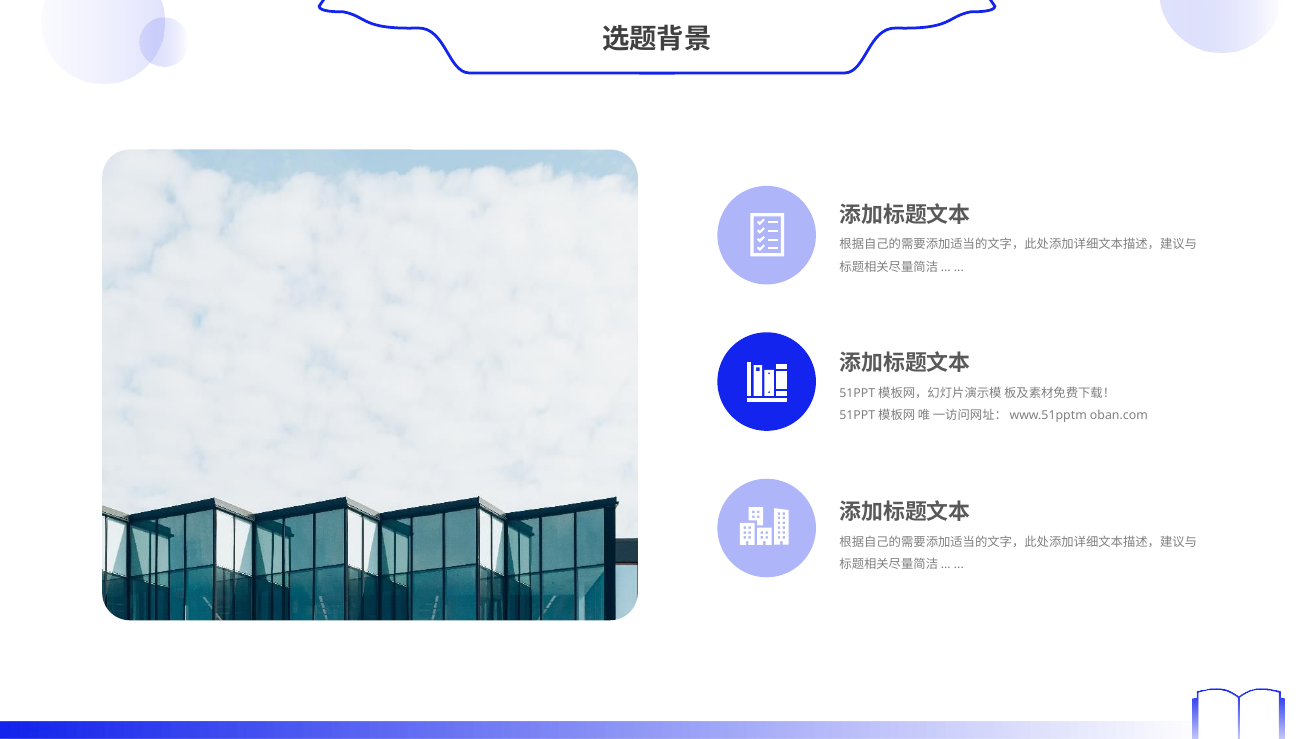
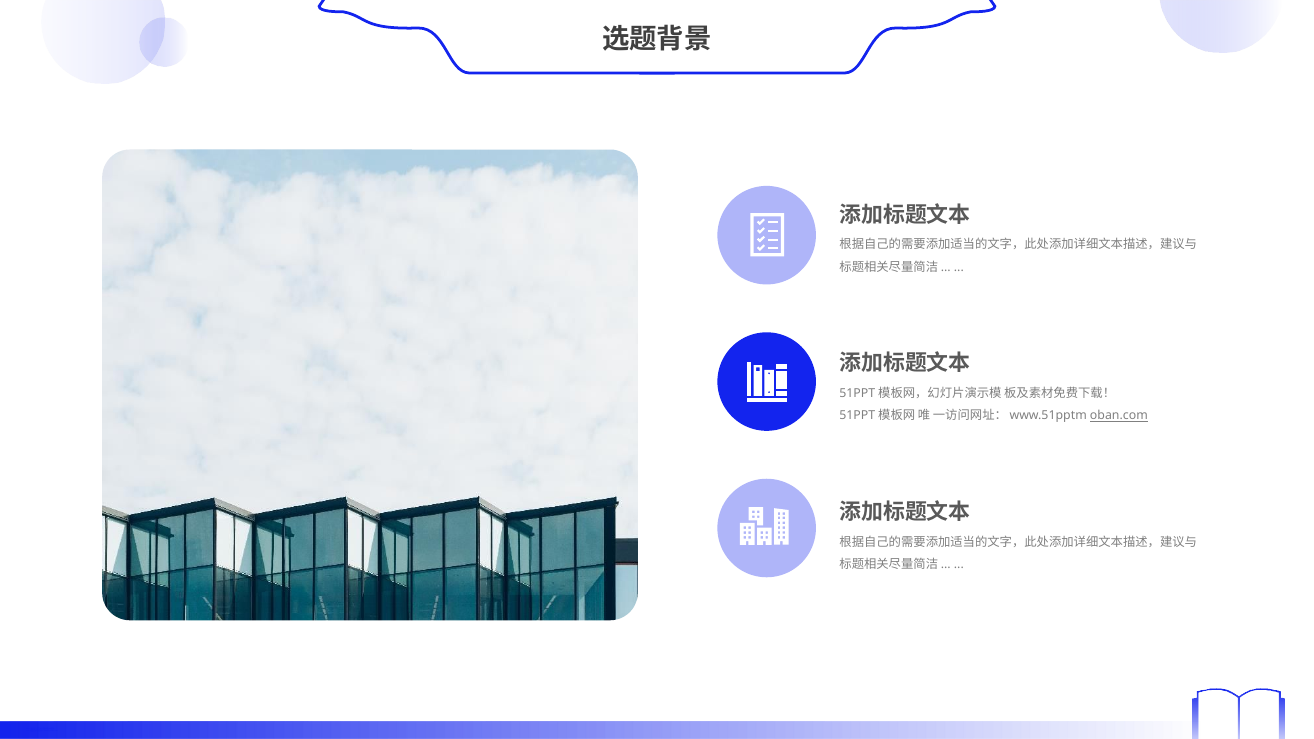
oban.com underline: none -> present
